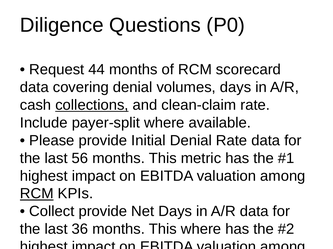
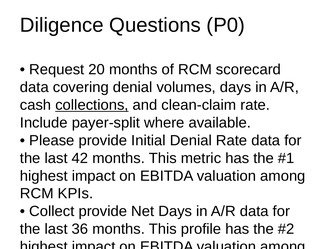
44: 44 -> 20
56: 56 -> 42
RCM at (37, 194) underline: present -> none
This where: where -> profile
